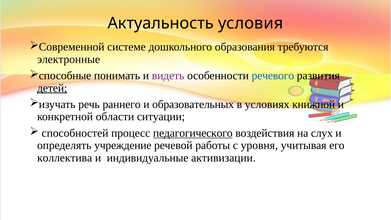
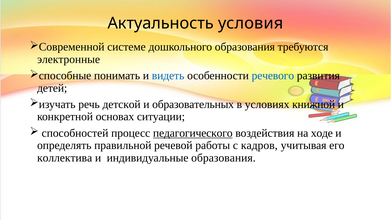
видеть colour: purple -> blue
детей underline: present -> none
раннего: раннего -> детской
области: области -> основах
слух: слух -> ходе
учреждение: учреждение -> правильной
уровня: уровня -> кадров
индивидуальные активизации: активизации -> образования
